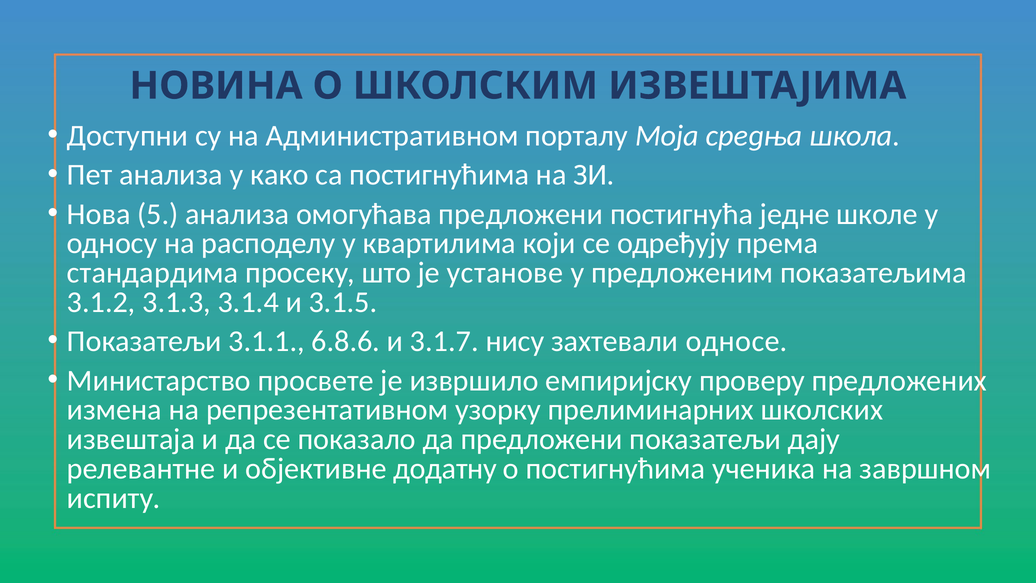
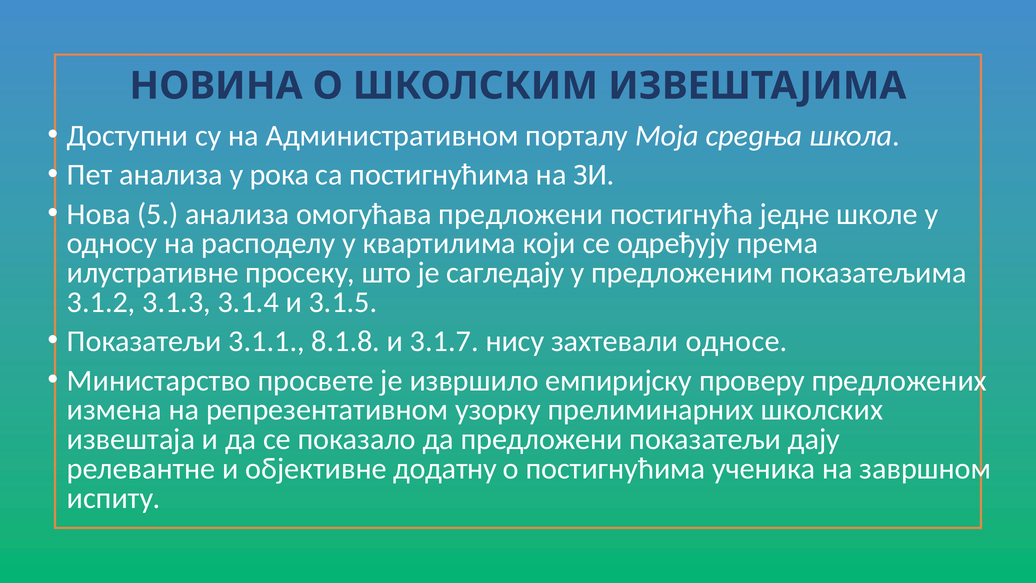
како: како -> рока
стандардима: стандардима -> илустративне
установe: установe -> сагледају
6.8.6: 6.8.6 -> 8.1.8
